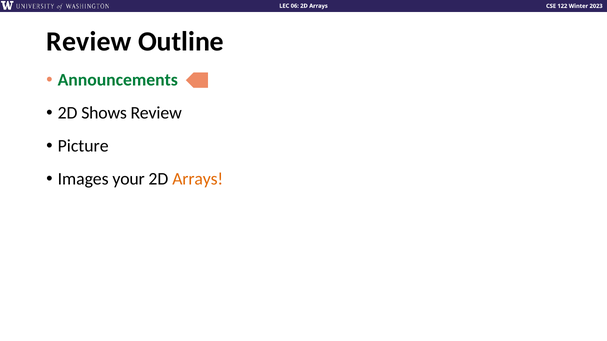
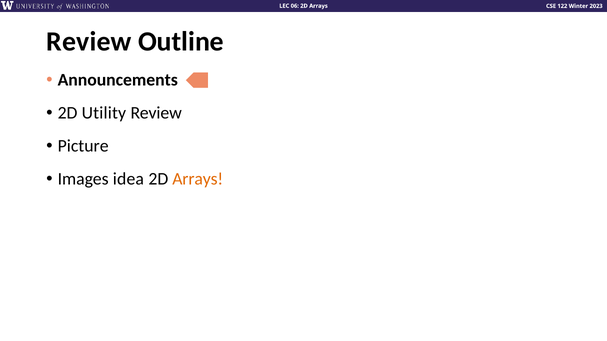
Announcements colour: green -> black
Shows: Shows -> Utility
your: your -> idea
